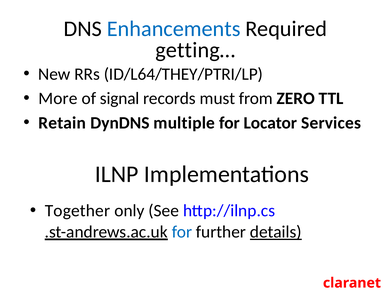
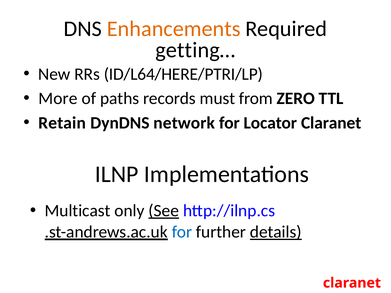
Enhancements colour: blue -> orange
ID/L64/THEY/PTRI/LP: ID/L64/THEY/PTRI/LP -> ID/L64/HERE/PTRI/LP
signal: signal -> paths
multiple: multiple -> network
Locator Services: Services -> Claranet
Together: Together -> Multicast
See underline: none -> present
